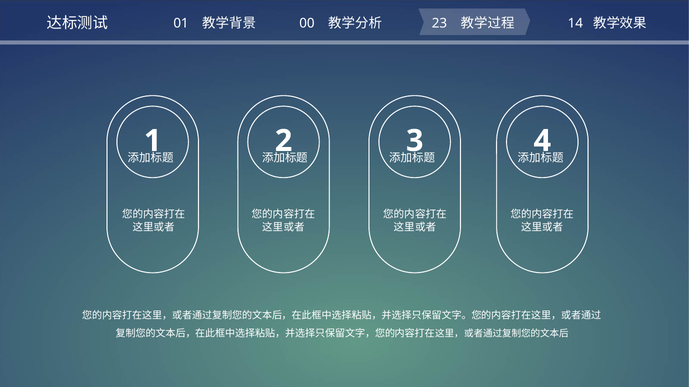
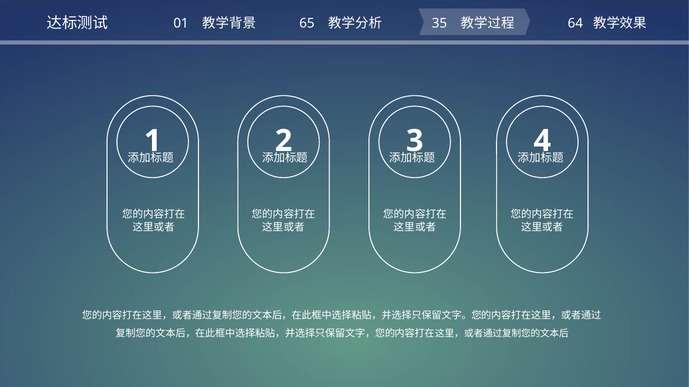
00: 00 -> 65
23: 23 -> 35
14: 14 -> 64
